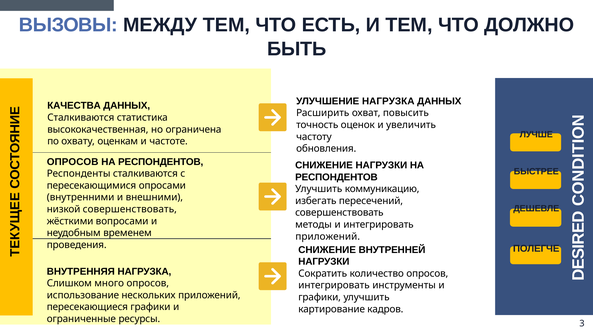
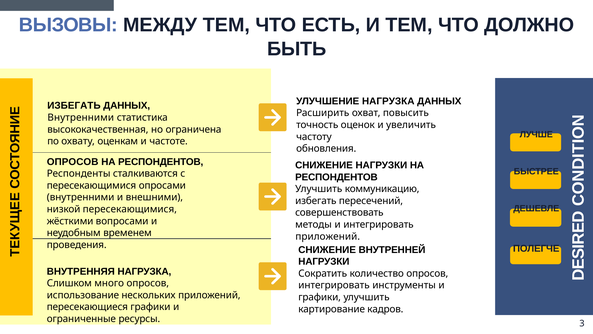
КАЧЕСТВА at (74, 106): КАЧЕСТВА -> ИЗБЕГАТЬ
Сталкиваются at (81, 118): Сталкиваются -> Внутренними
низкой совершенствовать: совершенствовать -> пересекающимися
